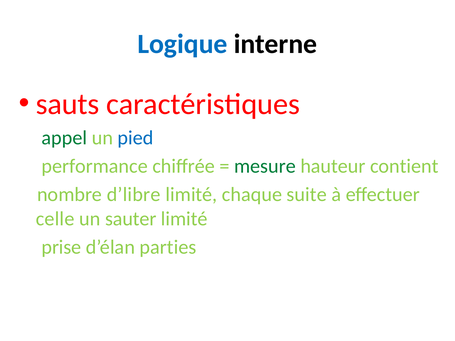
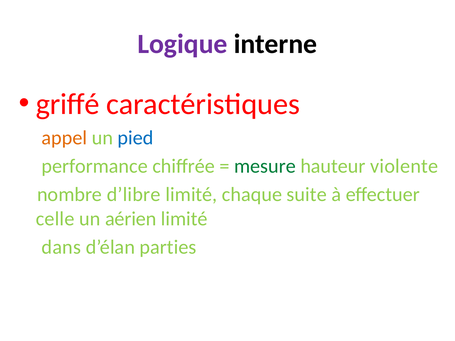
Logique colour: blue -> purple
sauts: sauts -> griffé
appel colour: green -> orange
contient: contient -> violente
sauter: sauter -> aérien
prise: prise -> dans
